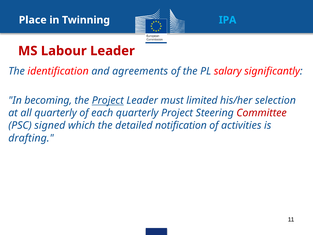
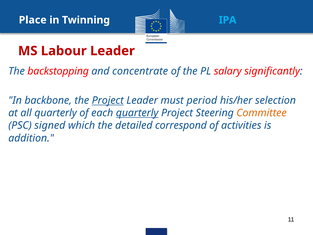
identification: identification -> backstopping
agreements: agreements -> concentrate
becoming: becoming -> backbone
limited: limited -> period
quarterly at (137, 113) underline: none -> present
Committee colour: red -> orange
notification: notification -> correspond
drafting: drafting -> addition
